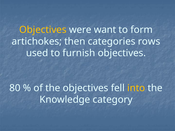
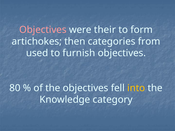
Objectives at (43, 30) colour: yellow -> pink
want: want -> their
rows: rows -> from
